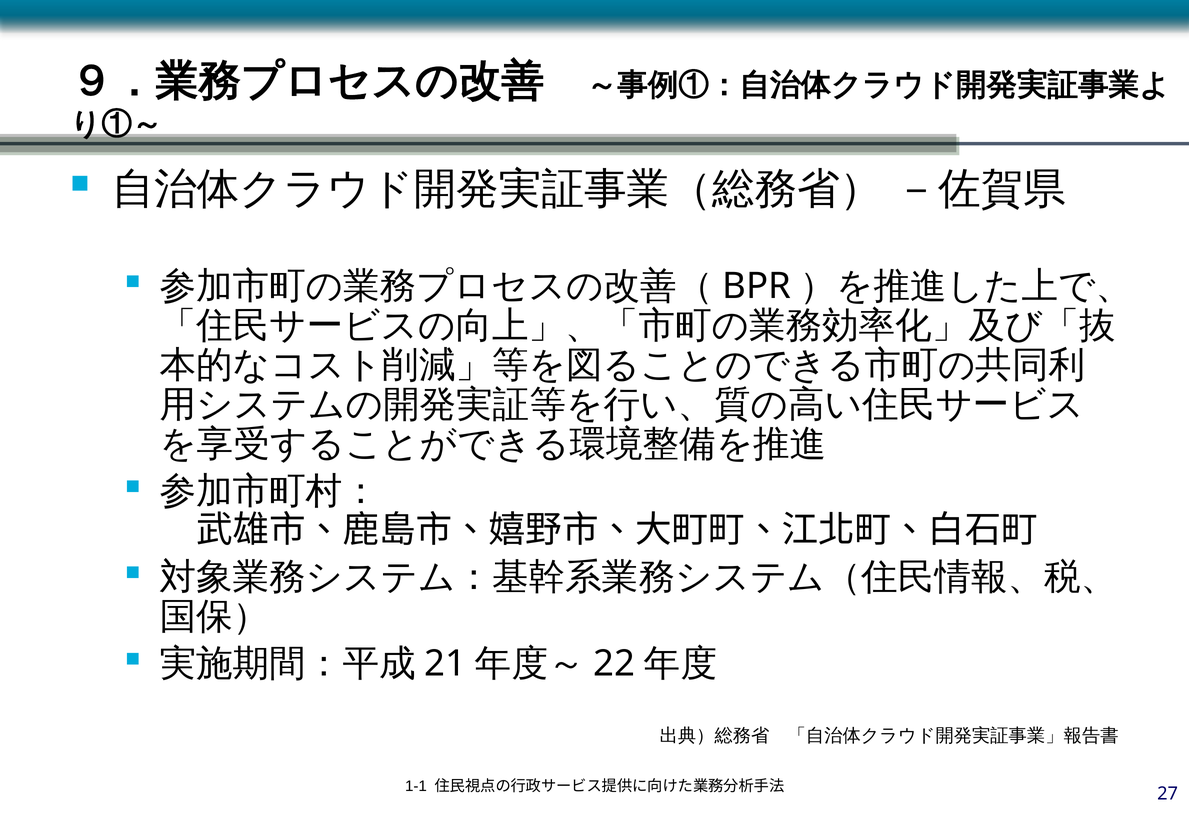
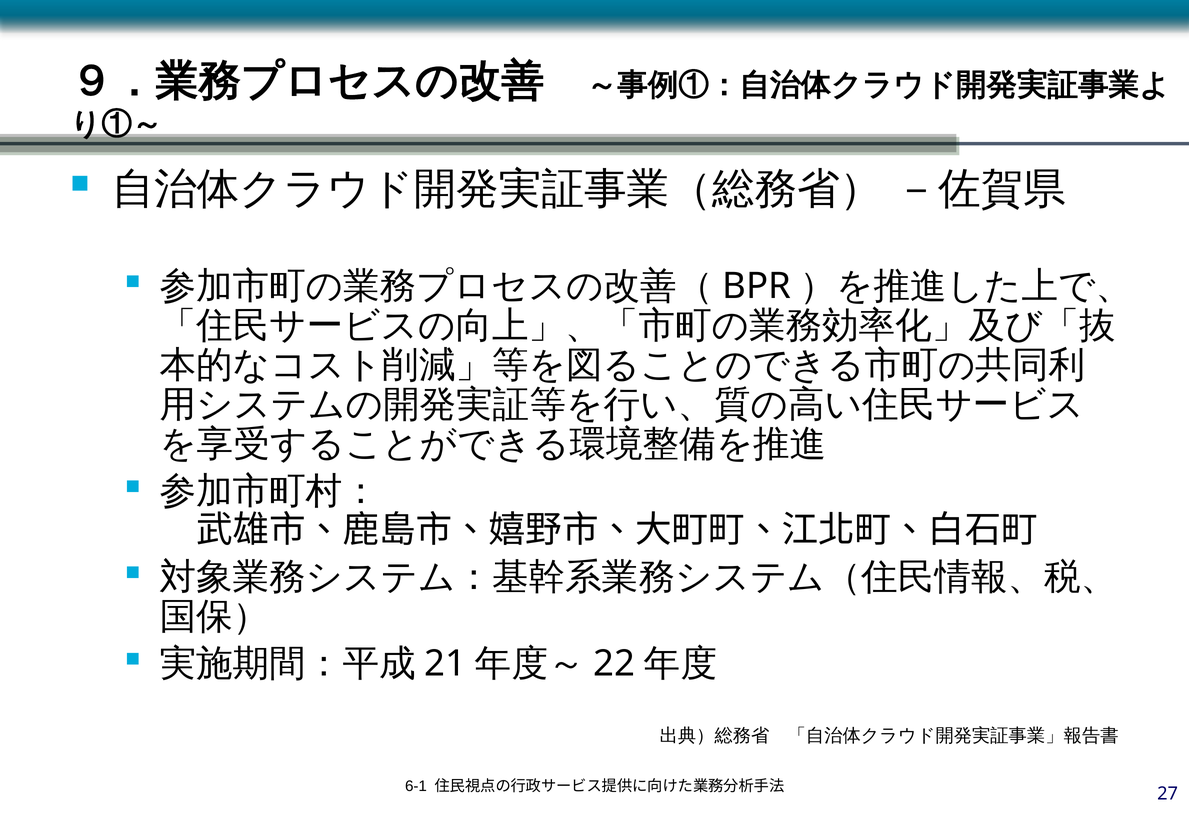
1-1: 1-1 -> 6-1
